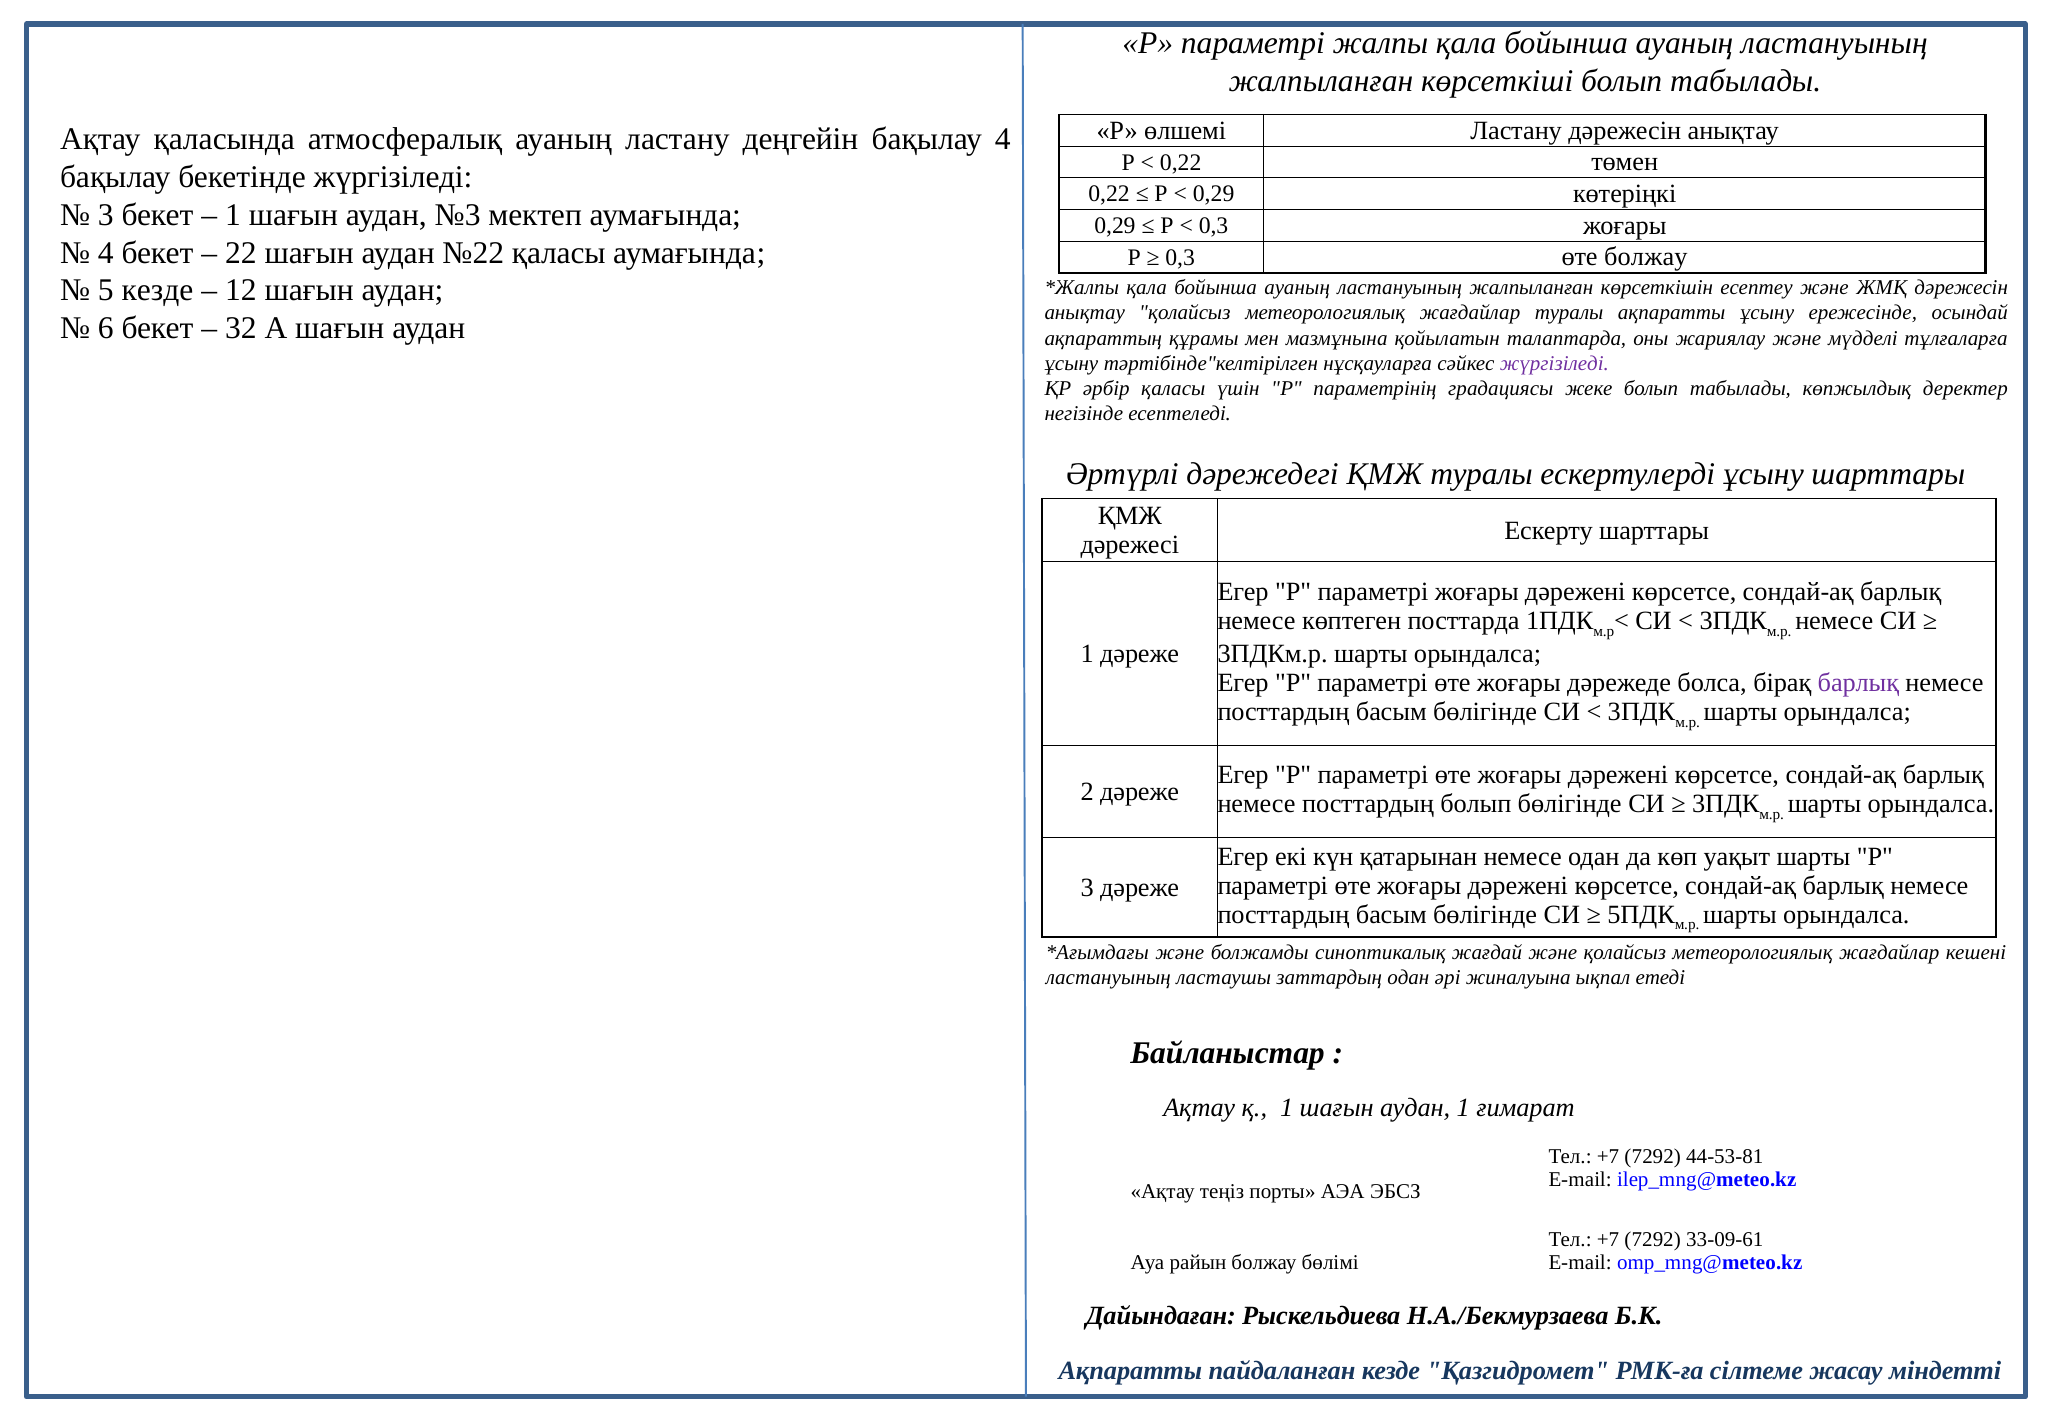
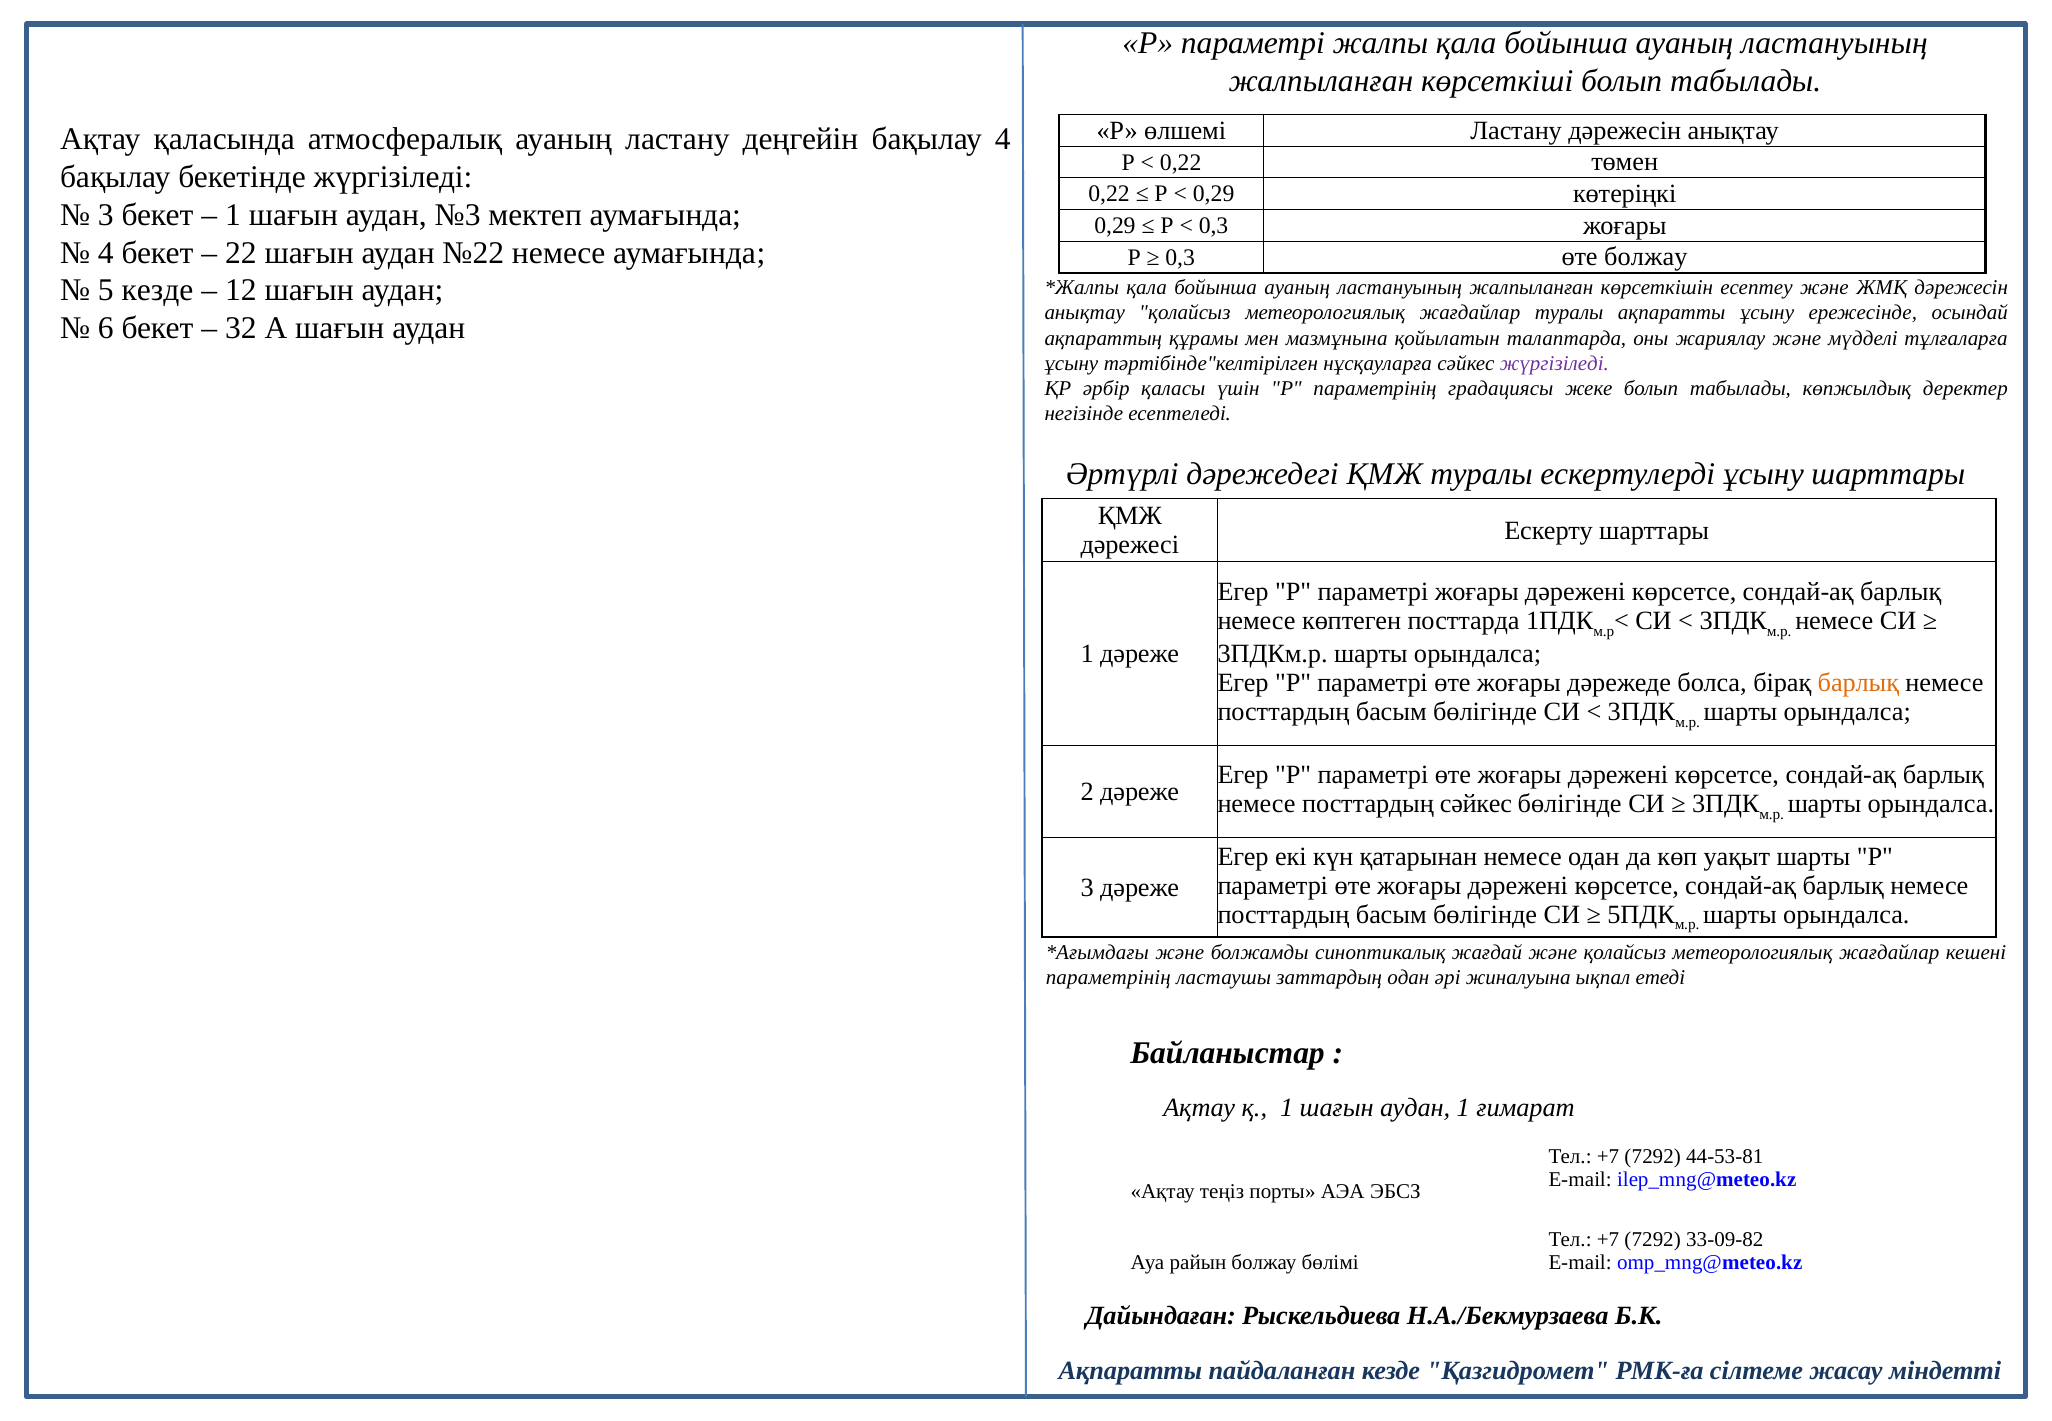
№22 қаласы: қаласы -> немесе
барлық at (1858, 683) colour: purple -> orange
посттардың болып: болып -> сәйкес
ластануының at (1108, 977): ластануының -> параметрінің
33-09-61: 33-09-61 -> 33-09-82
